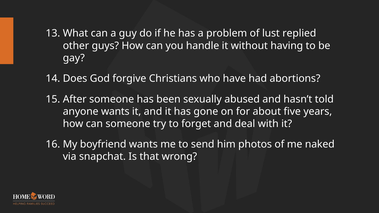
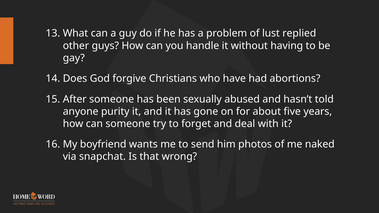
anyone wants: wants -> purity
